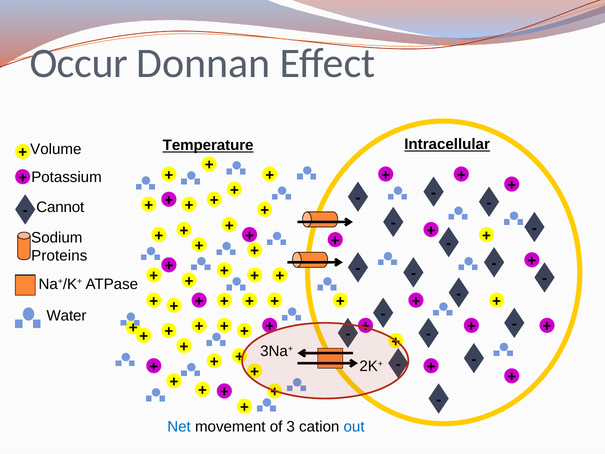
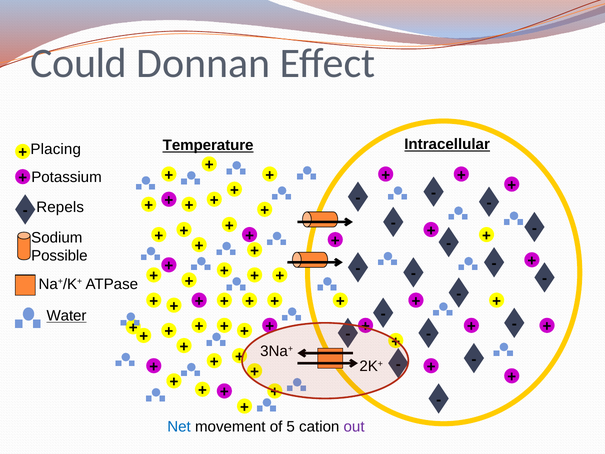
Occur: Occur -> Could
Volume: Volume -> Placing
Cannot: Cannot -> Repels
Proteins: Proteins -> Possible
Water underline: none -> present
3: 3 -> 5
out colour: blue -> purple
